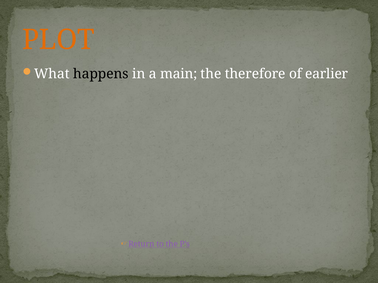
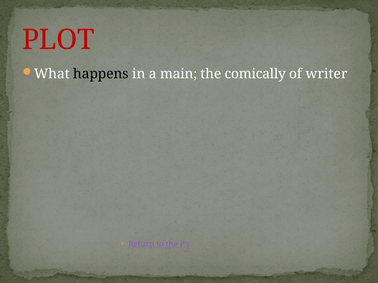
PLOT colour: orange -> red
therefore: therefore -> comically
earlier: earlier -> writer
